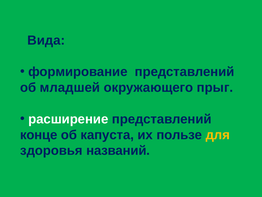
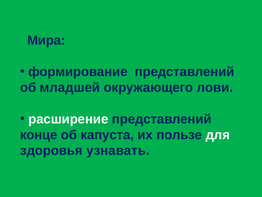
Вида: Вида -> Мира
прыг: прыг -> лови
для colour: yellow -> white
названий: названий -> узнавать
